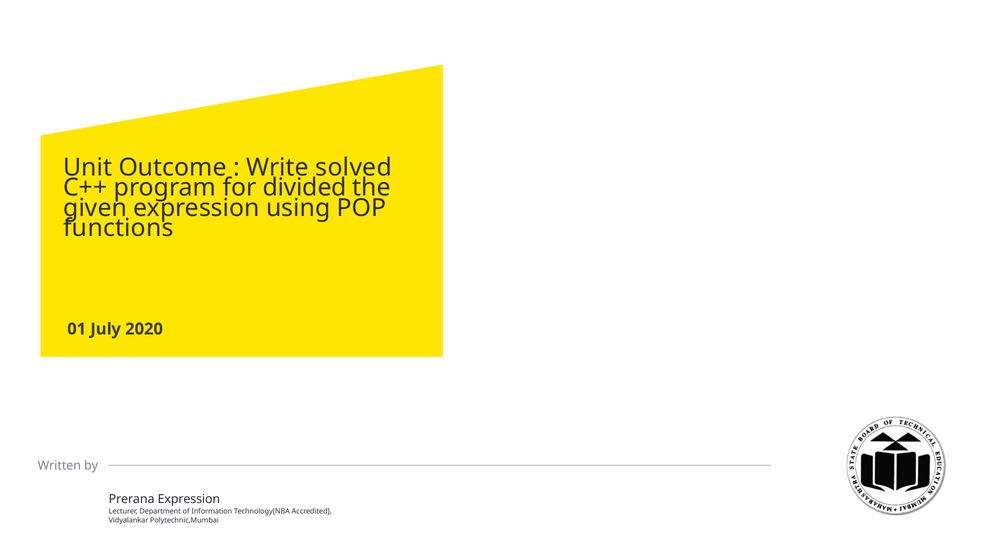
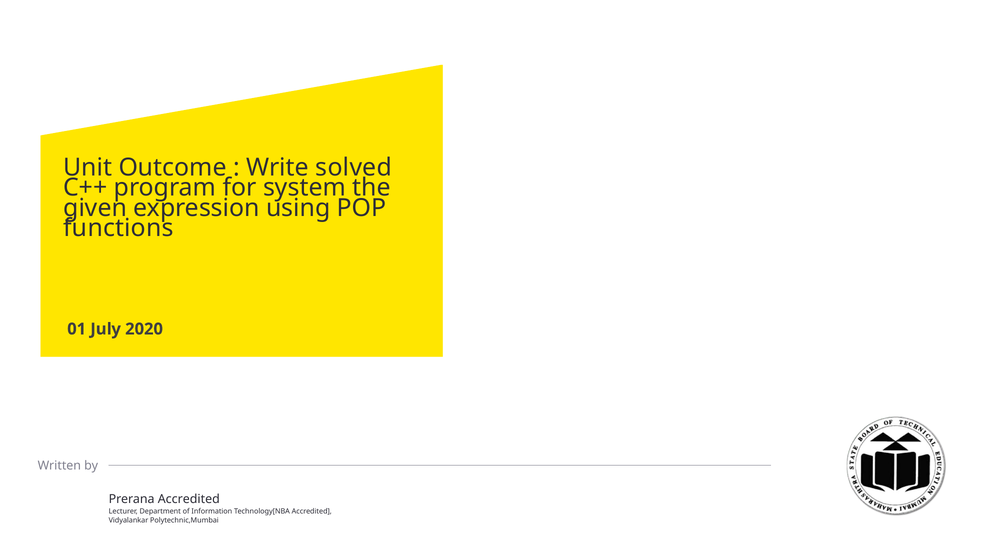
divided: divided -> system
Prerana Expression: Expression -> Accredited
